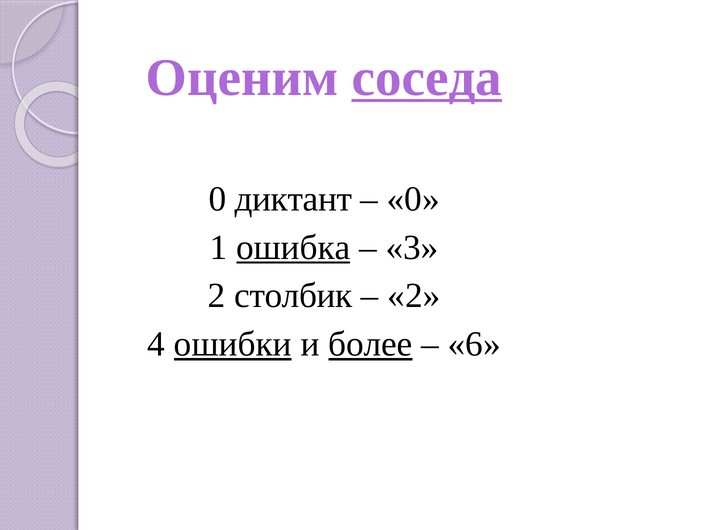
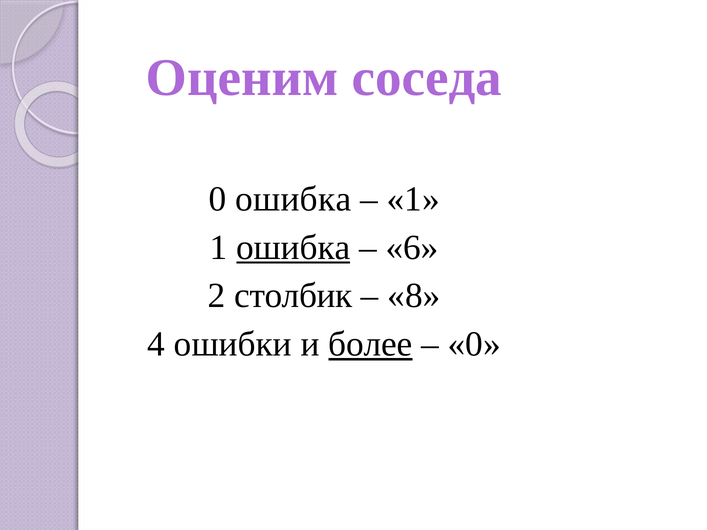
соседа underline: present -> none
0 диктант: диктант -> ошибка
0 at (413, 199): 0 -> 1
3: 3 -> 6
2 at (414, 296): 2 -> 8
ошибки underline: present -> none
6 at (474, 344): 6 -> 0
